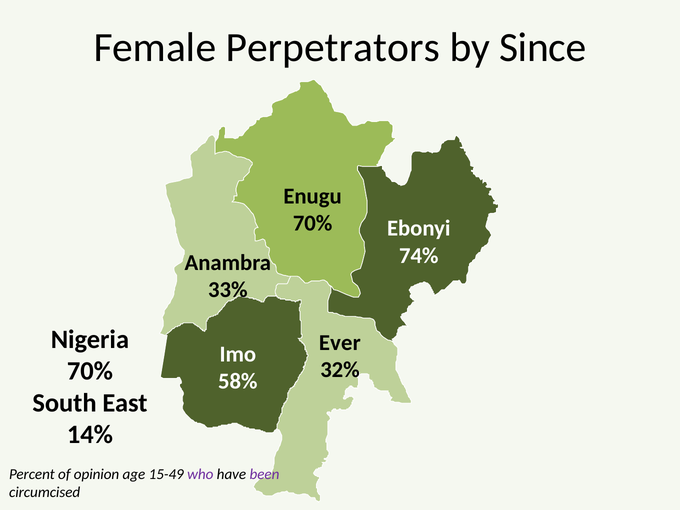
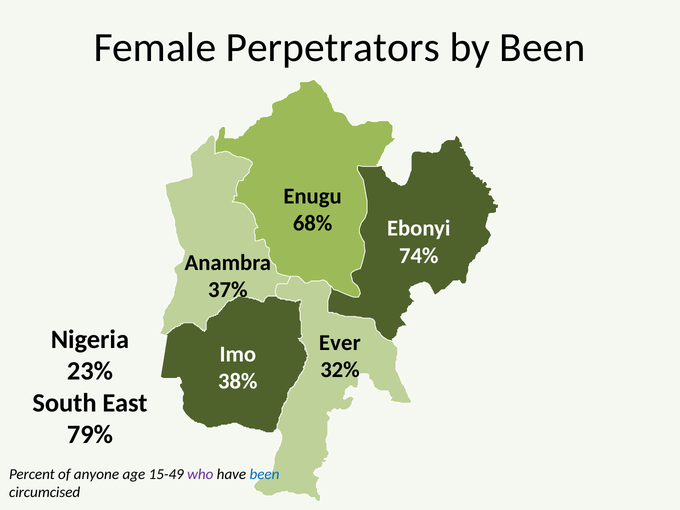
by Since: Since -> Been
70% at (313, 224): 70% -> 68%
33%: 33% -> 37%
70% at (90, 371): 70% -> 23%
58%: 58% -> 38%
14%: 14% -> 79%
opinion: opinion -> anyone
been at (264, 474) colour: purple -> blue
